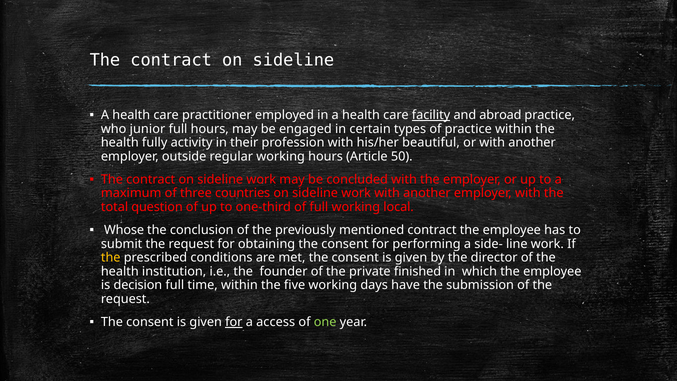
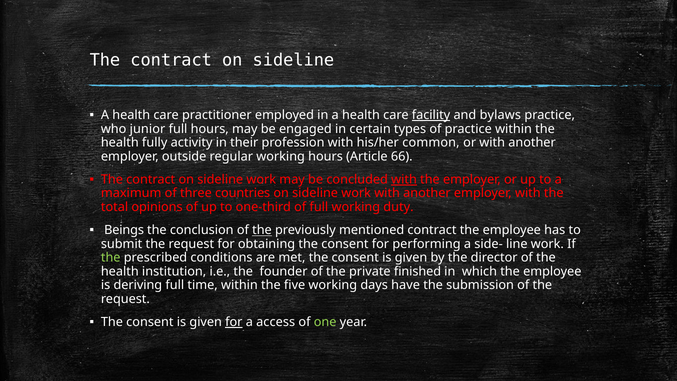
abroad: abroad -> bylaws
beautiful: beautiful -> common
50: 50 -> 66
with at (404, 179) underline: none -> present
question: question -> opinions
local: local -> duty
Whose: Whose -> Beings
the at (262, 230) underline: none -> present
the at (111, 258) colour: yellow -> light green
decision: decision -> deriving
